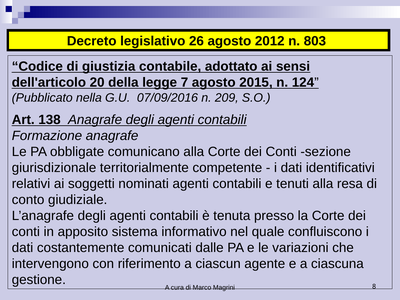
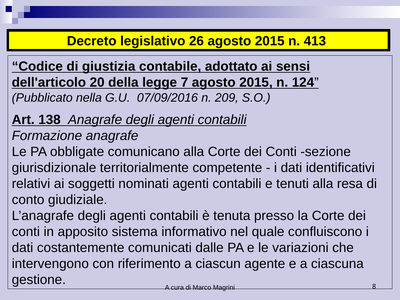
26 agosto 2012: 2012 -> 2015
803: 803 -> 413
